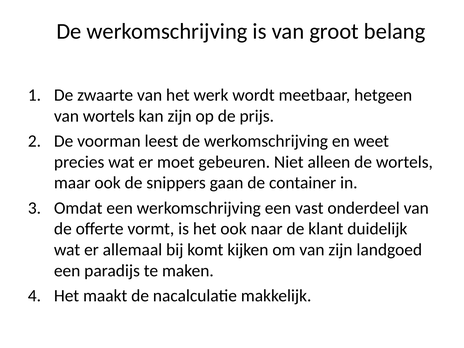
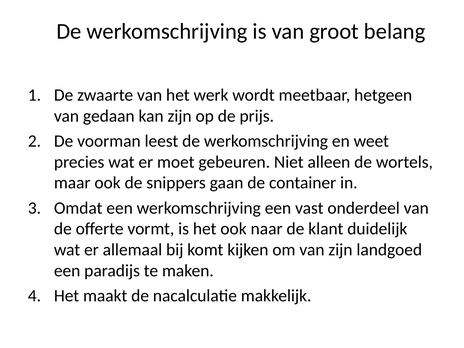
van wortels: wortels -> gedaan
